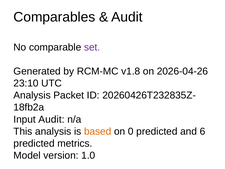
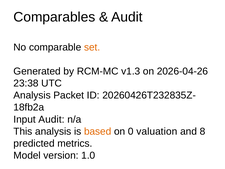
set colour: purple -> orange
v1.8: v1.8 -> v1.3
23:10: 23:10 -> 23:38
0 predicted: predicted -> valuation
6: 6 -> 8
